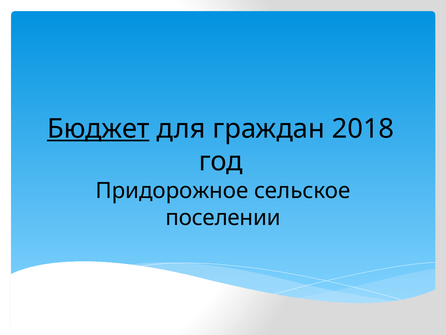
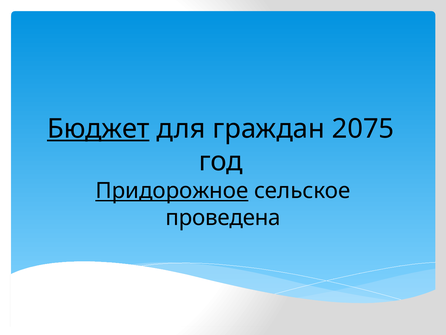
2018: 2018 -> 2075
Придорожное underline: none -> present
поселении: поселении -> проведена
